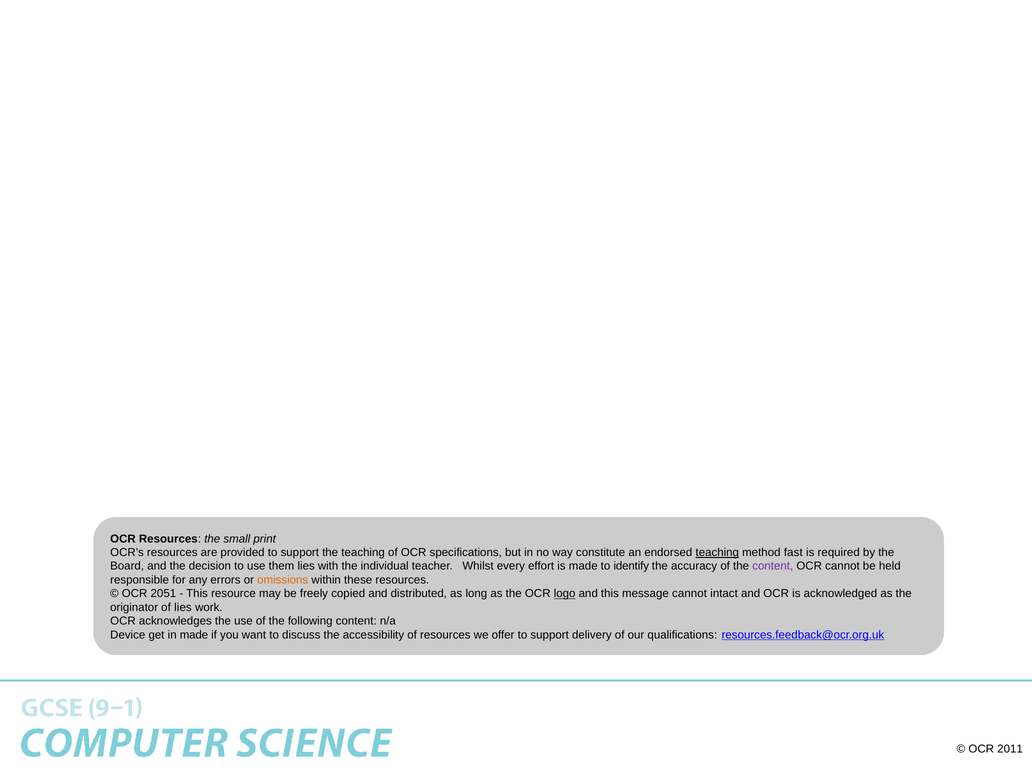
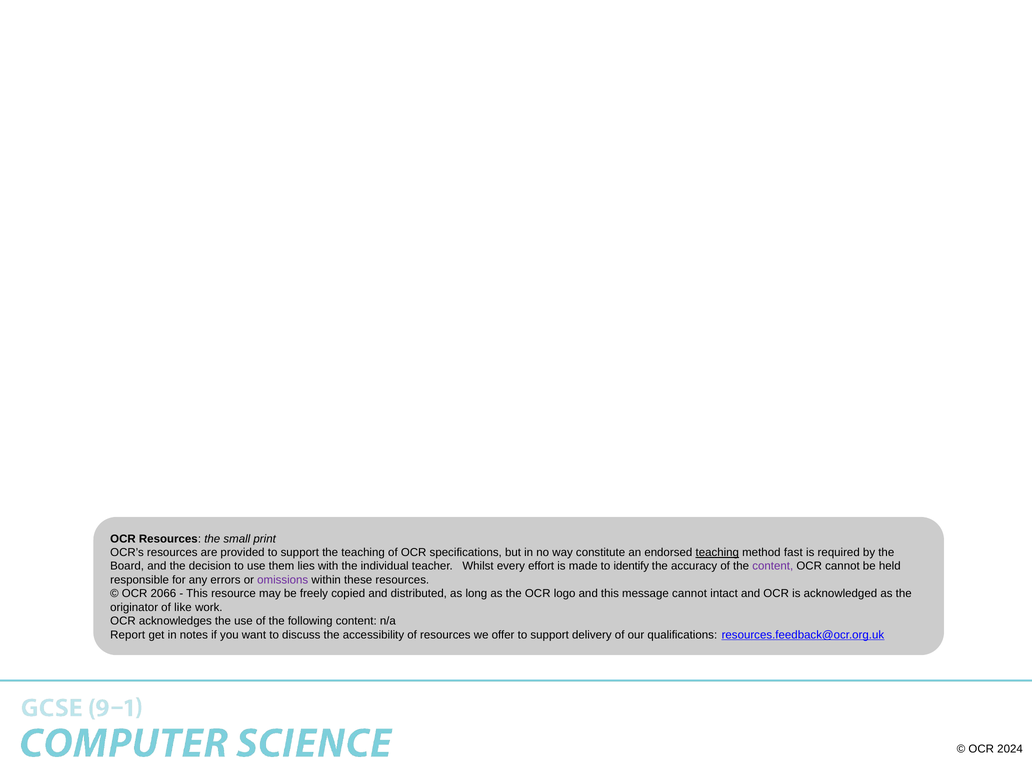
omissions colour: orange -> purple
2051: 2051 -> 2066
logo underline: present -> none
of lies: lies -> like
Device: Device -> Report
in made: made -> notes
2011: 2011 -> 2024
